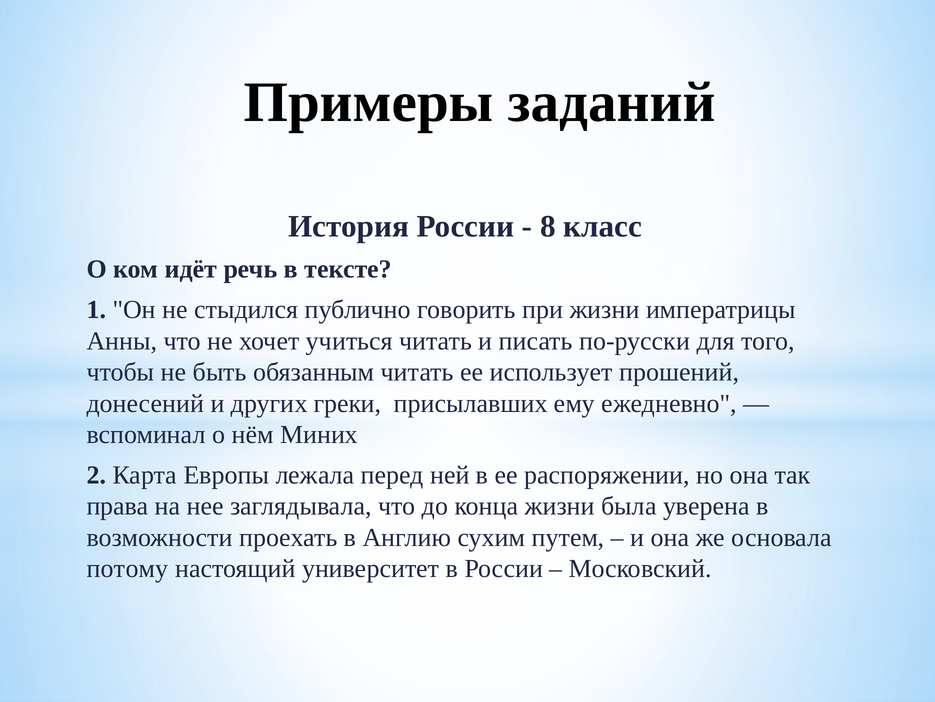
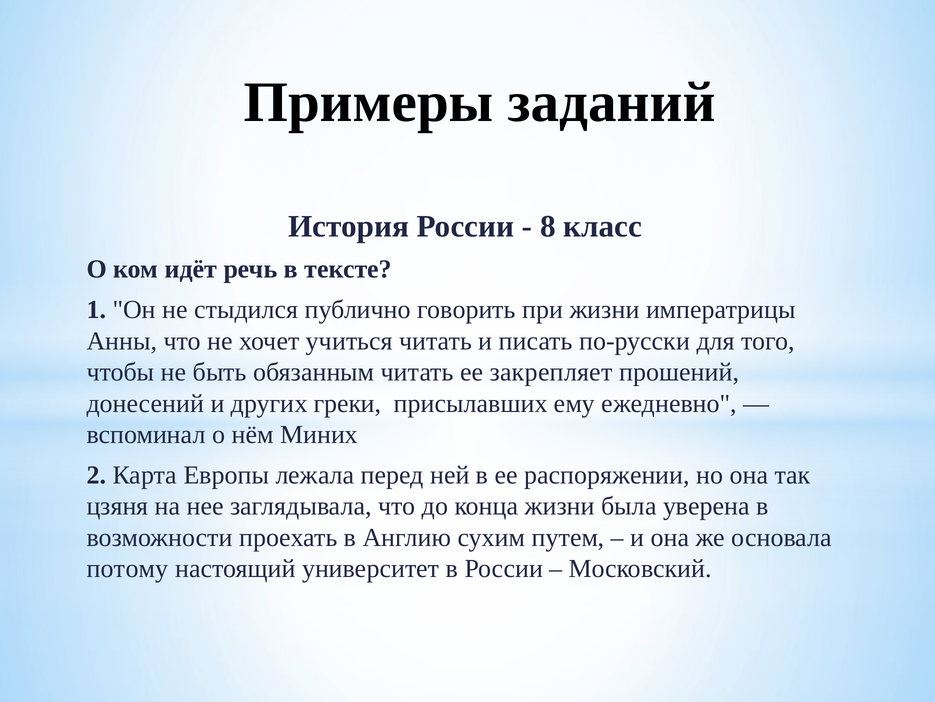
использует: использует -> закрепляет
права: права -> цзяня
